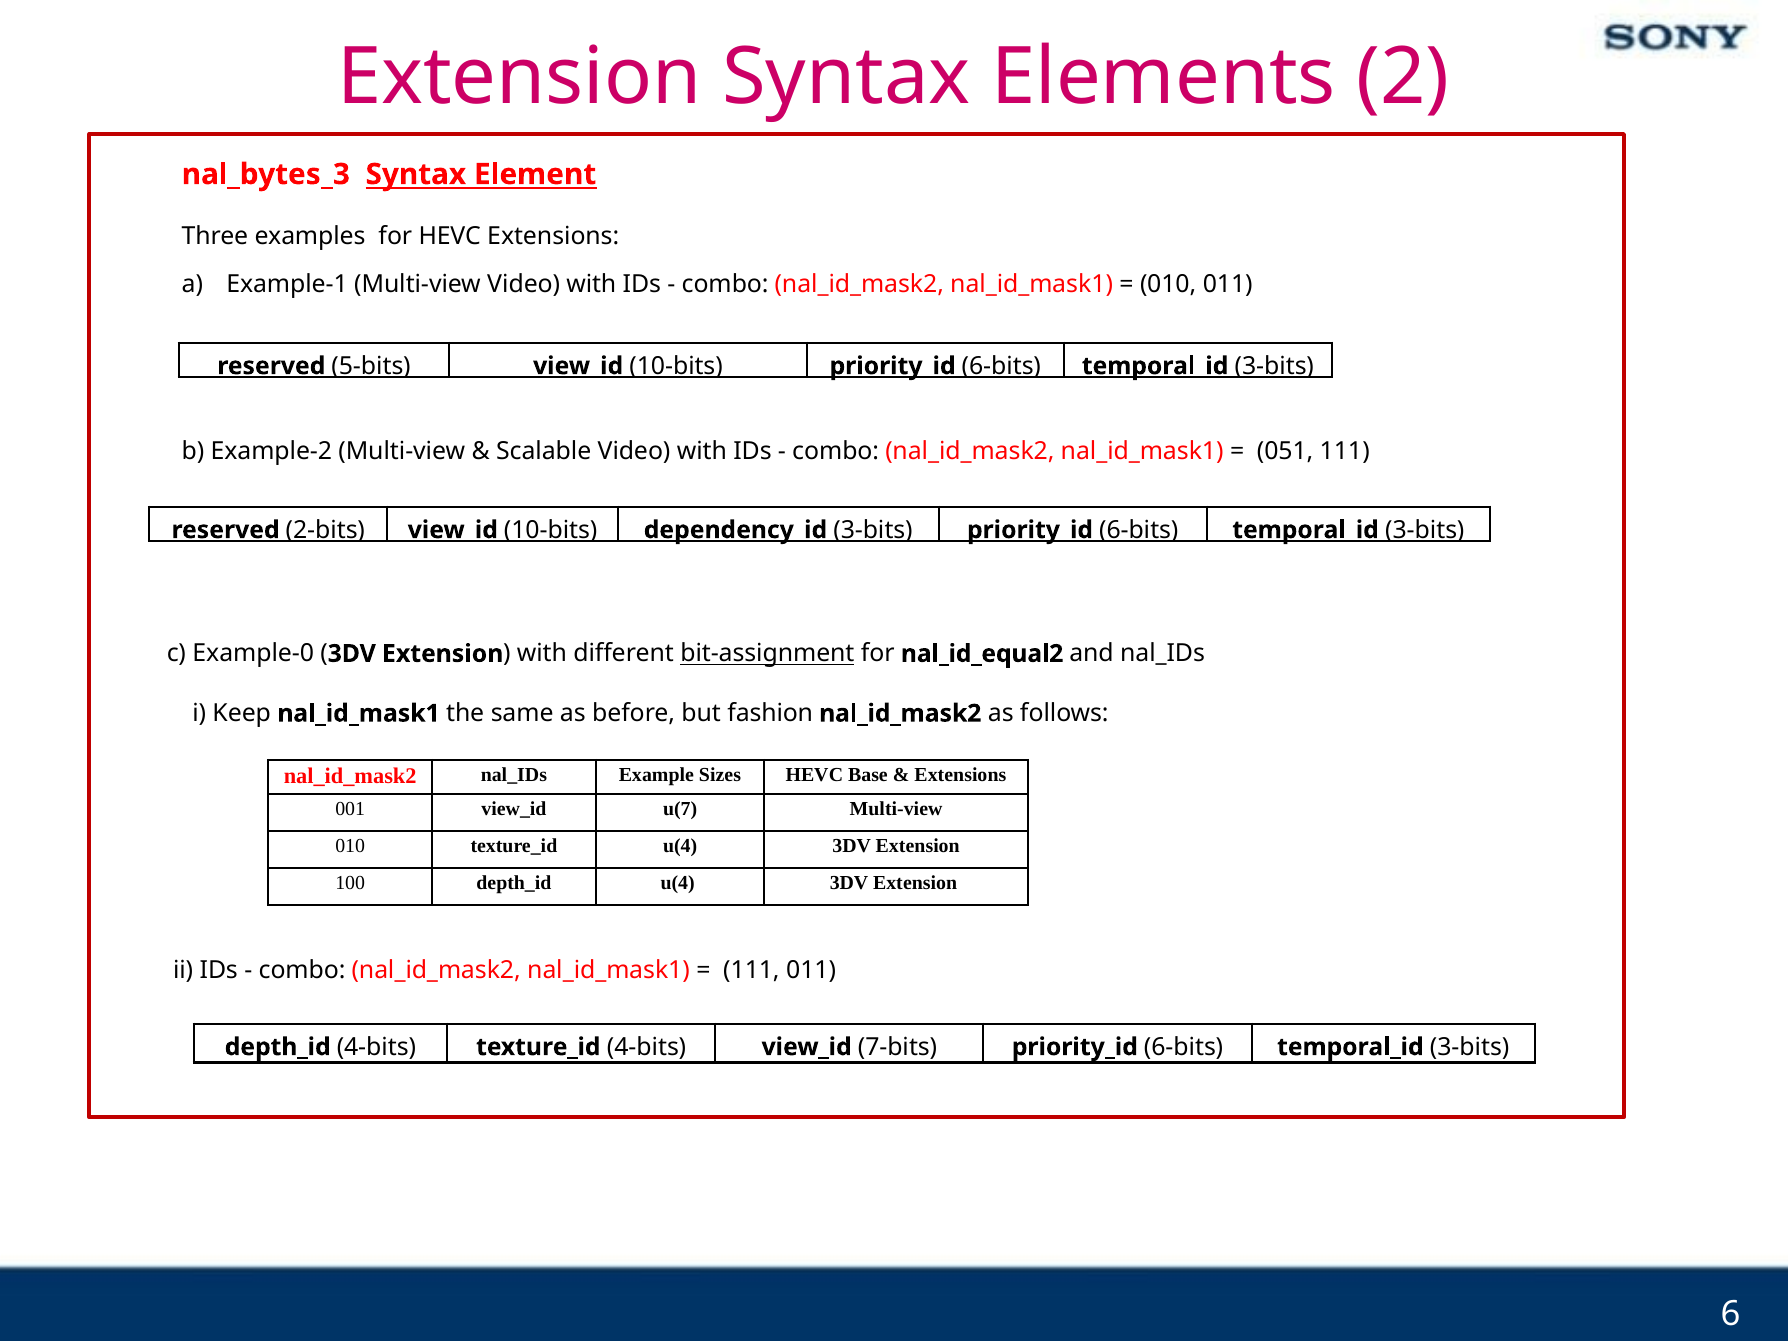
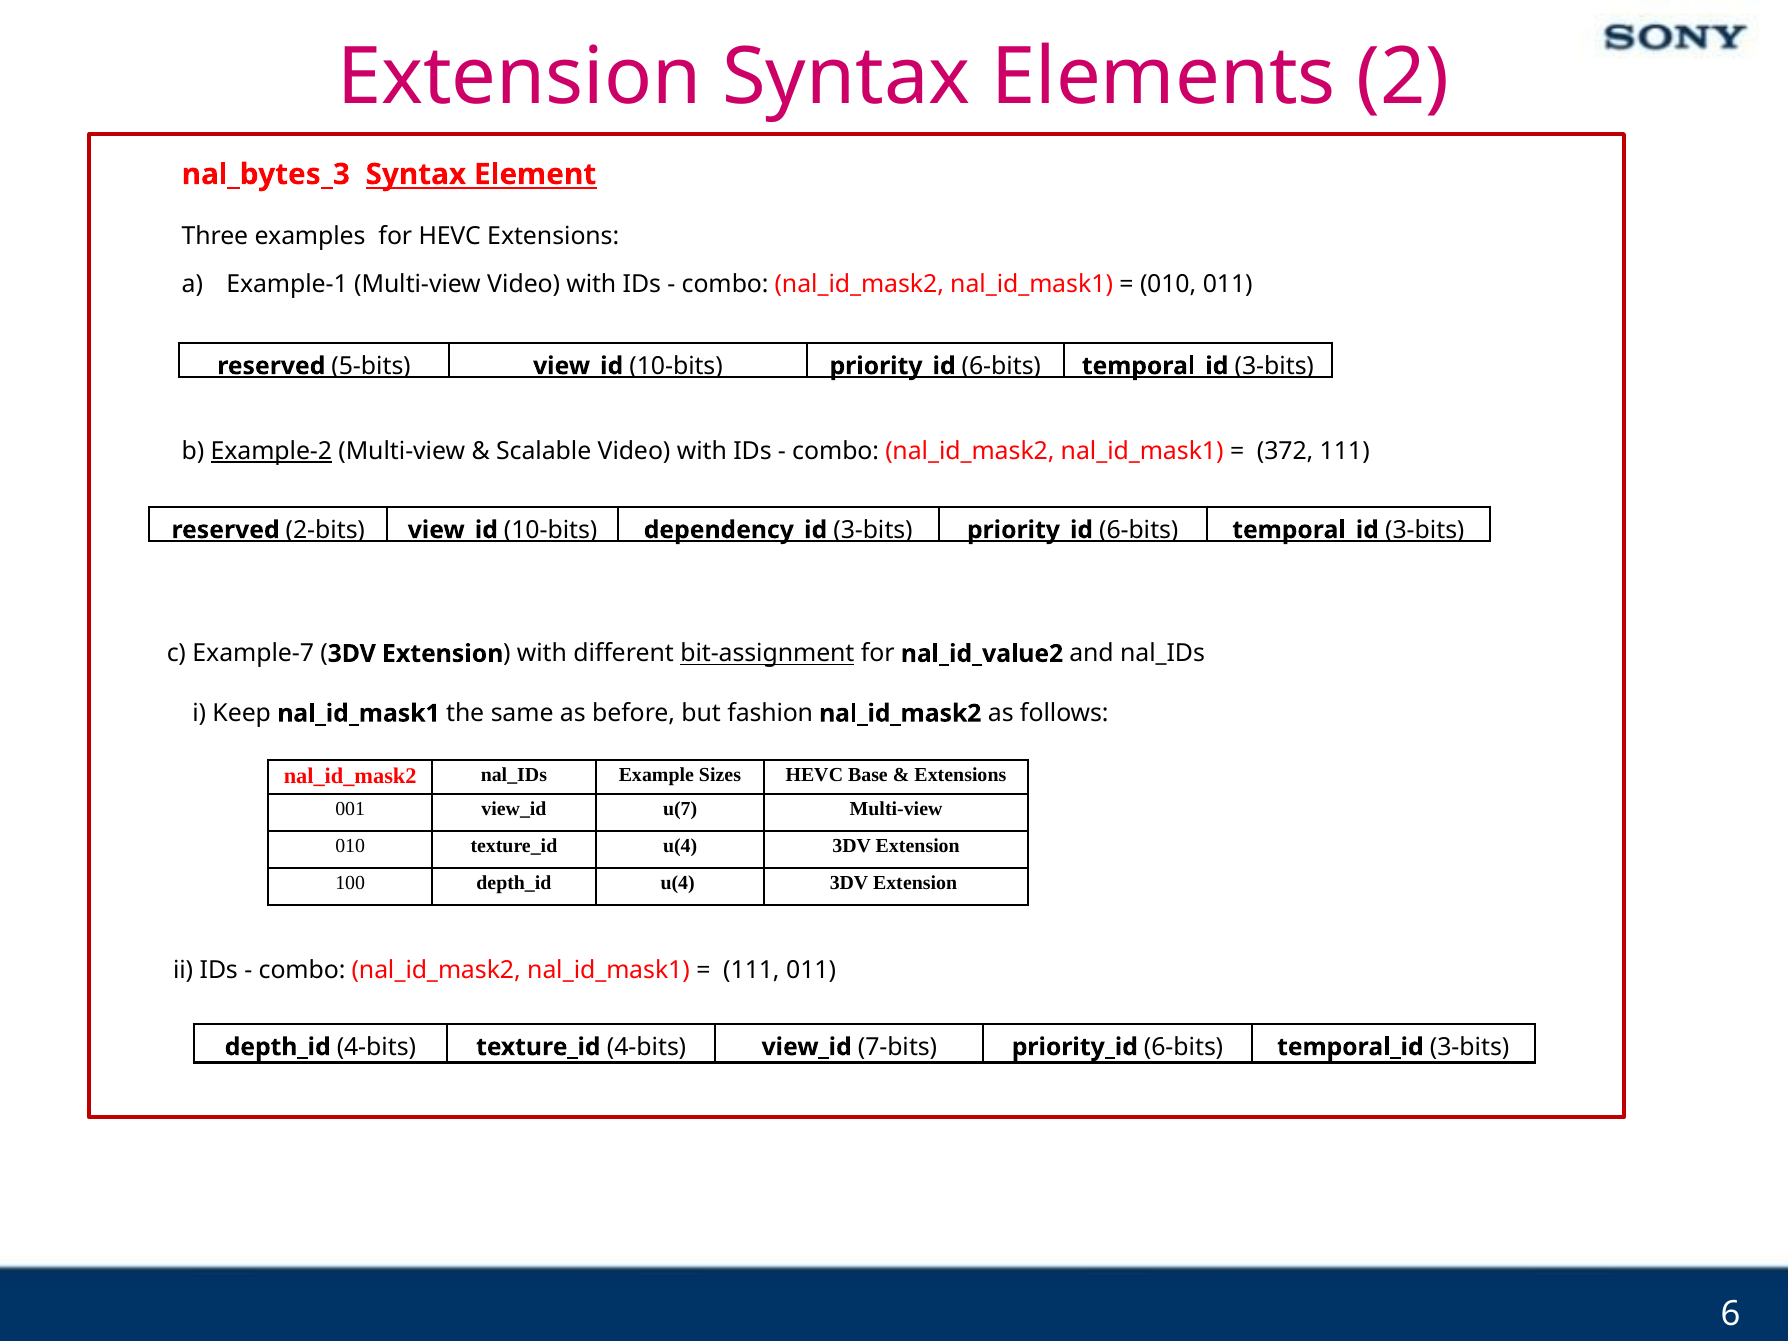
Example-2 underline: none -> present
051: 051 -> 372
Example-0: Example-0 -> Example-7
nal_id_equal2: nal_id_equal2 -> nal_id_value2
